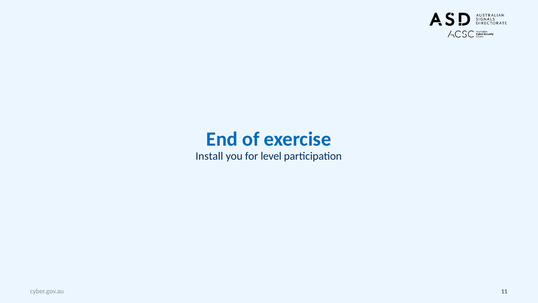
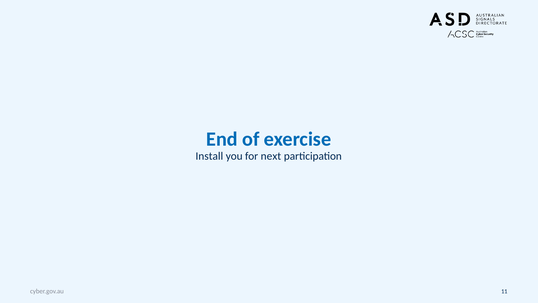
level: level -> next
